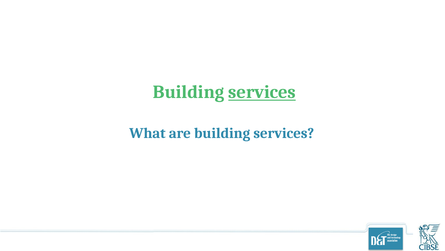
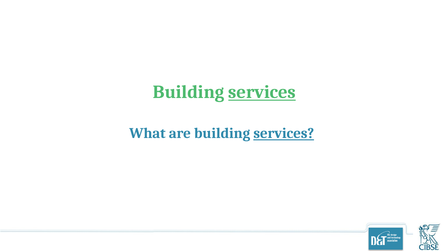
services at (284, 133) underline: none -> present
